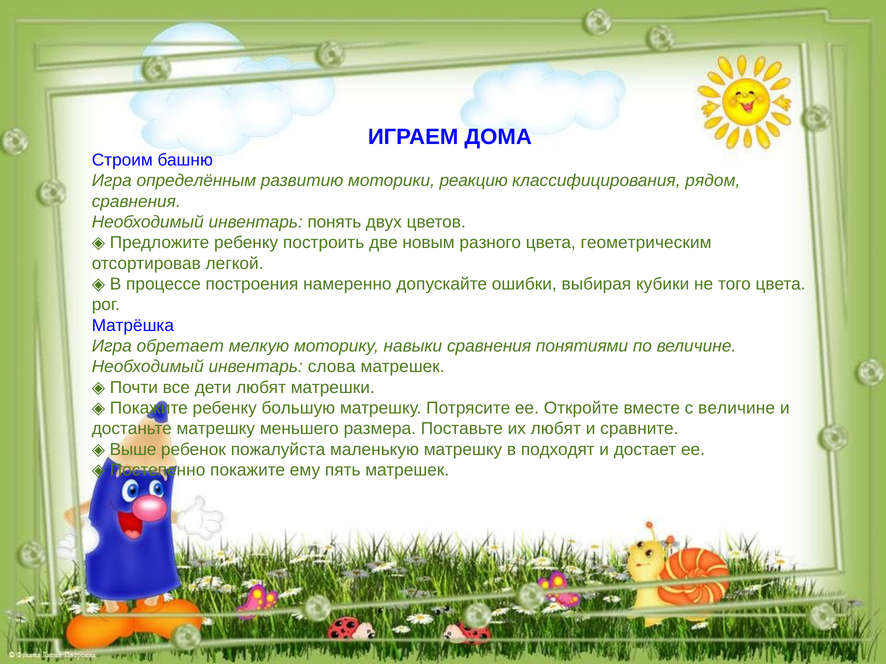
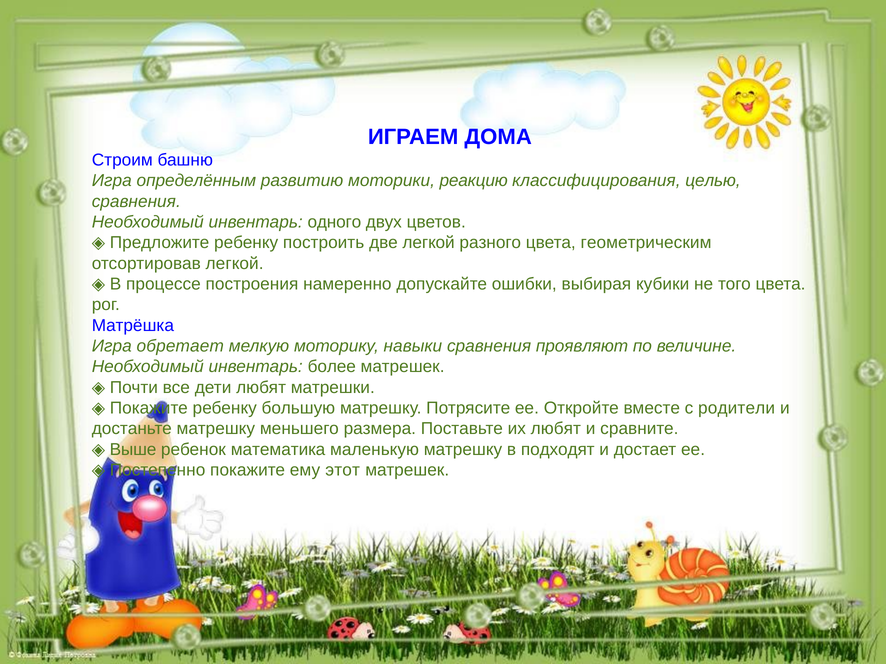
рядом: рядом -> целью
понять: понять -> одного
две новым: новым -> легкой
понятиями: понятиями -> проявляют
слова: слова -> более
с величине: величине -> родители
пожалуйста: пожалуйста -> математика
пять: пять -> этот
